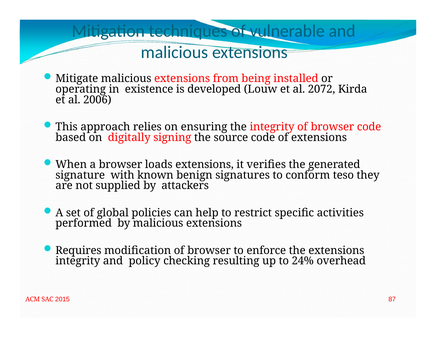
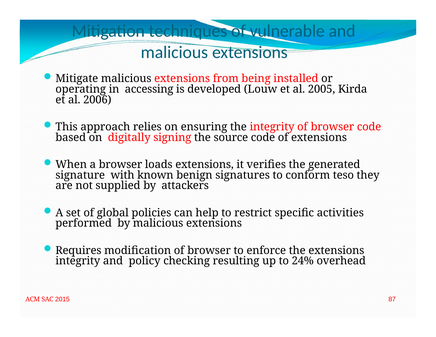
existence: existence -> accessing
2072: 2072 -> 2005
